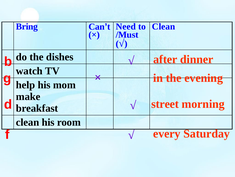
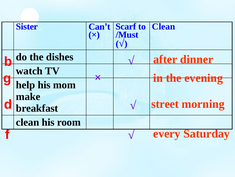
Bring: Bring -> Sister
Need: Need -> Scarf
